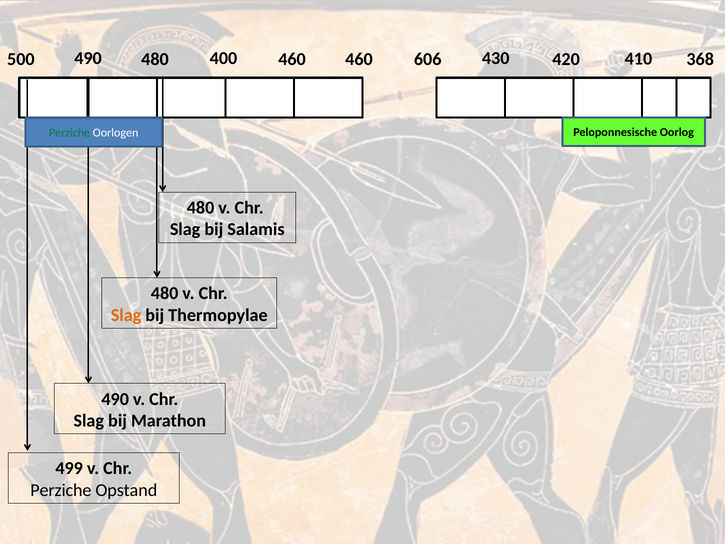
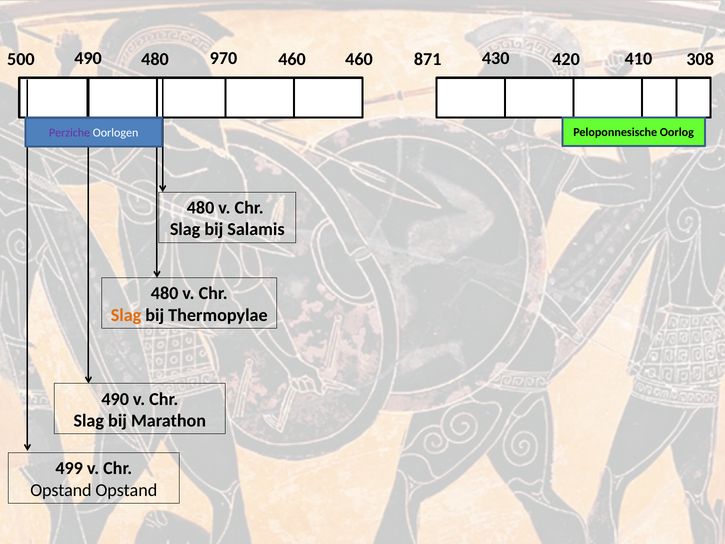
400: 400 -> 970
606: 606 -> 871
368: 368 -> 308
Perziche at (70, 133) colour: green -> purple
Perziche at (61, 490): Perziche -> Opstand
